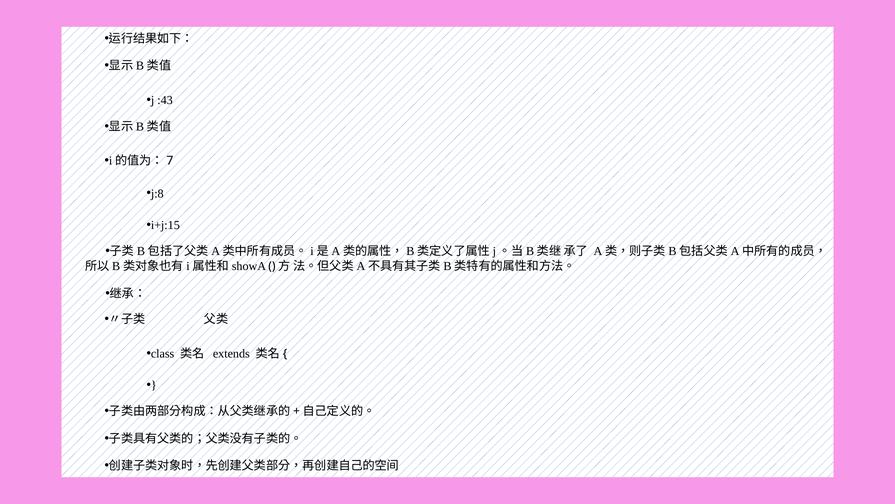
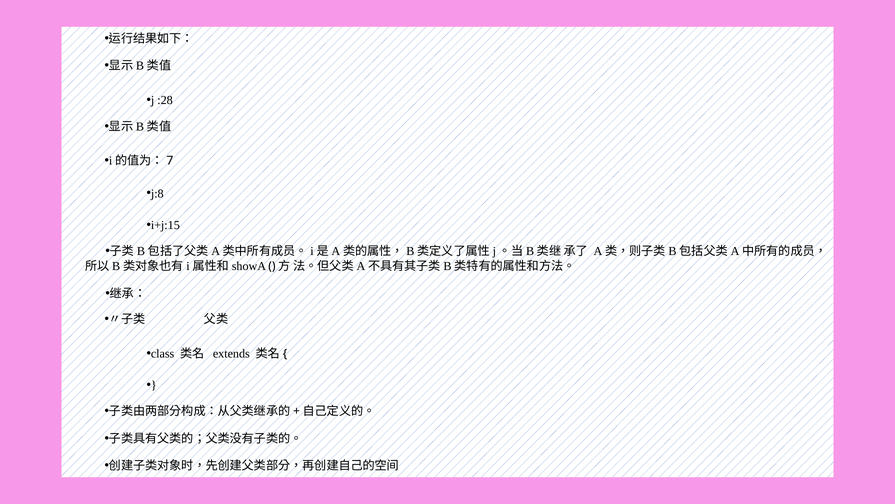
:43: :43 -> :28
